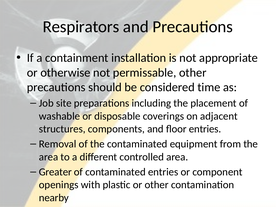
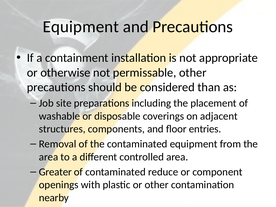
Respirators at (81, 27): Respirators -> Equipment
time: time -> than
contaminated entries: entries -> reduce
